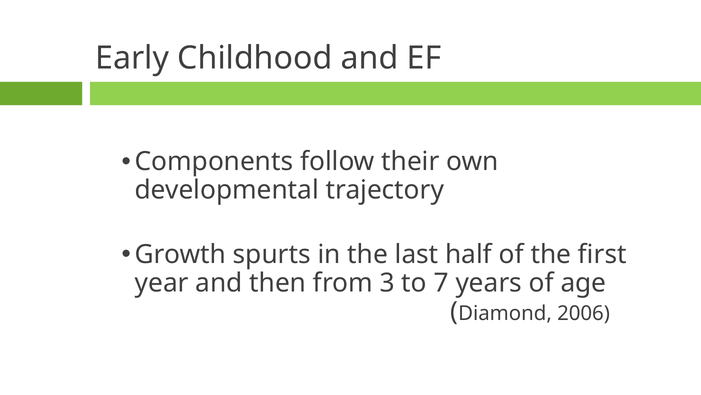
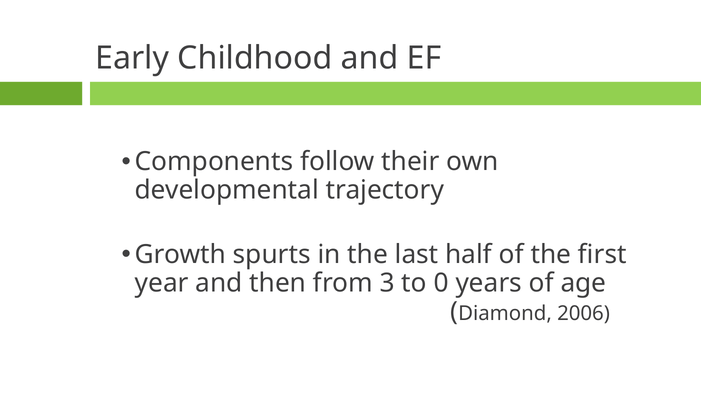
7: 7 -> 0
